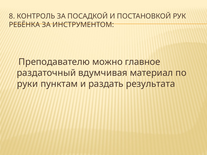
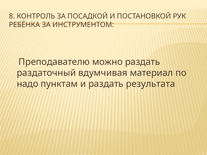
можно главное: главное -> раздать
руки: руки -> надо
